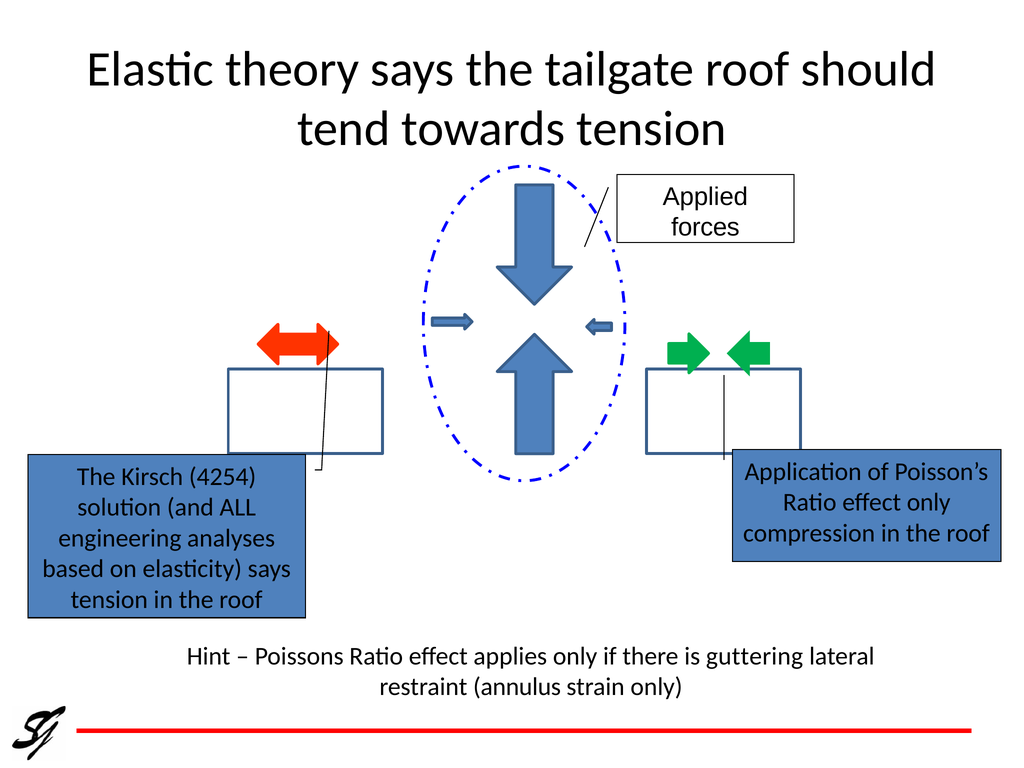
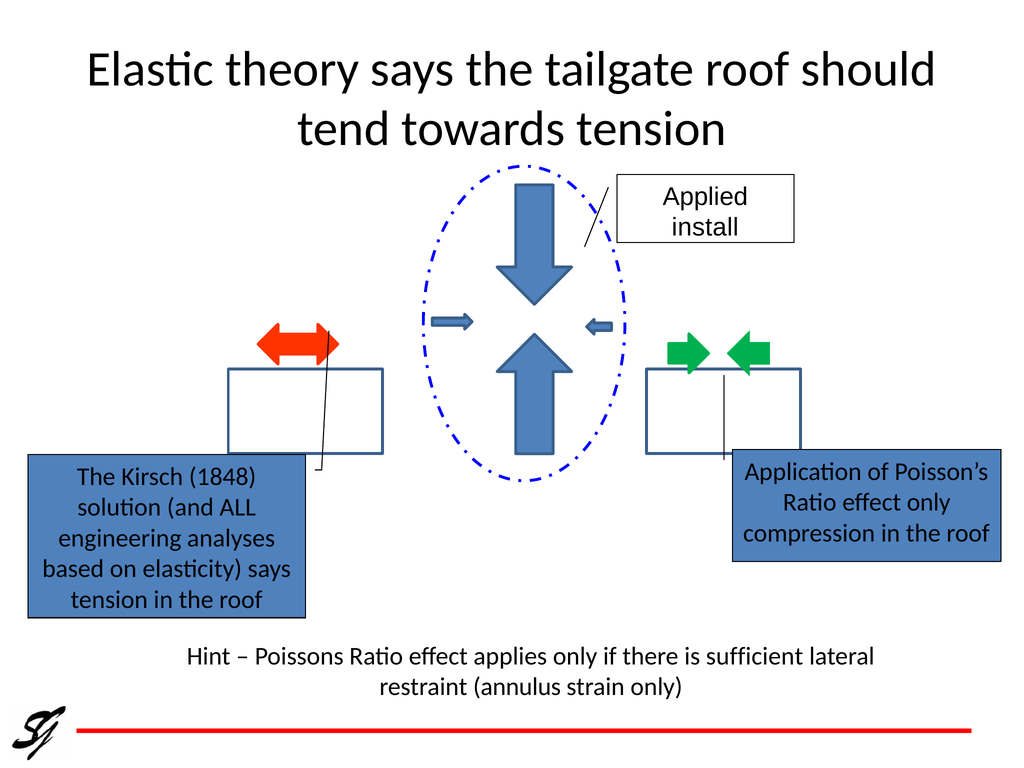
forces: forces -> install
4254: 4254 -> 1848
guttering: guttering -> sufficient
